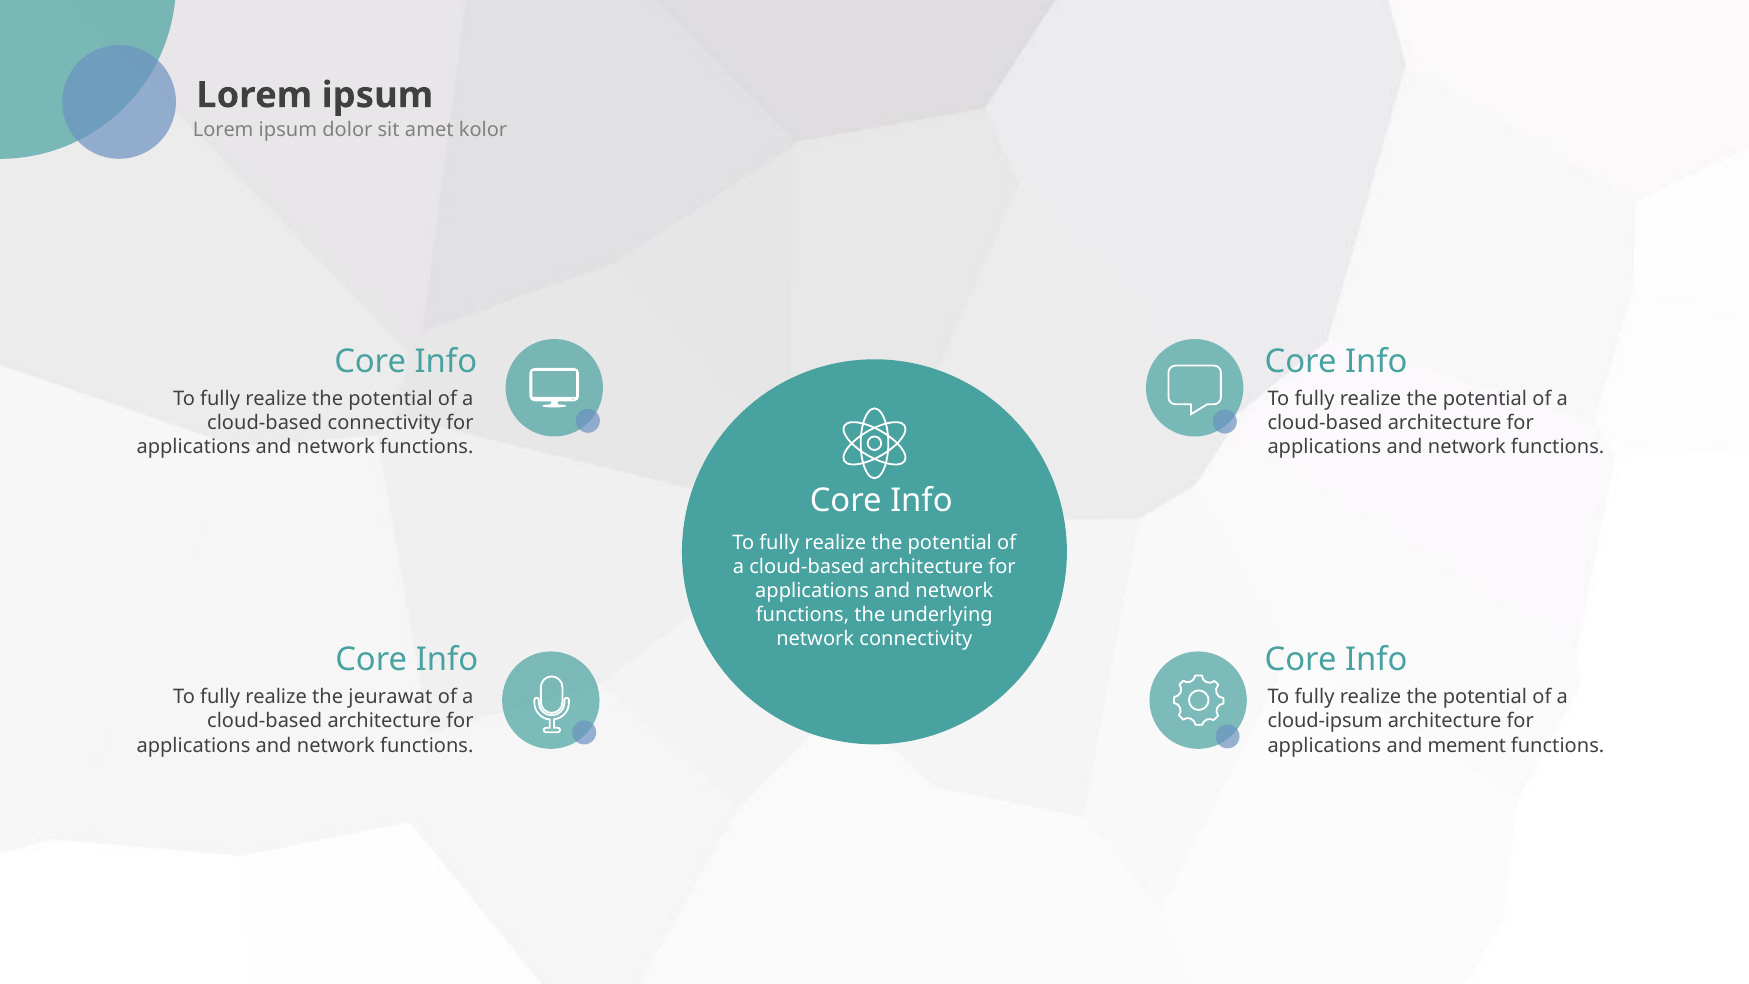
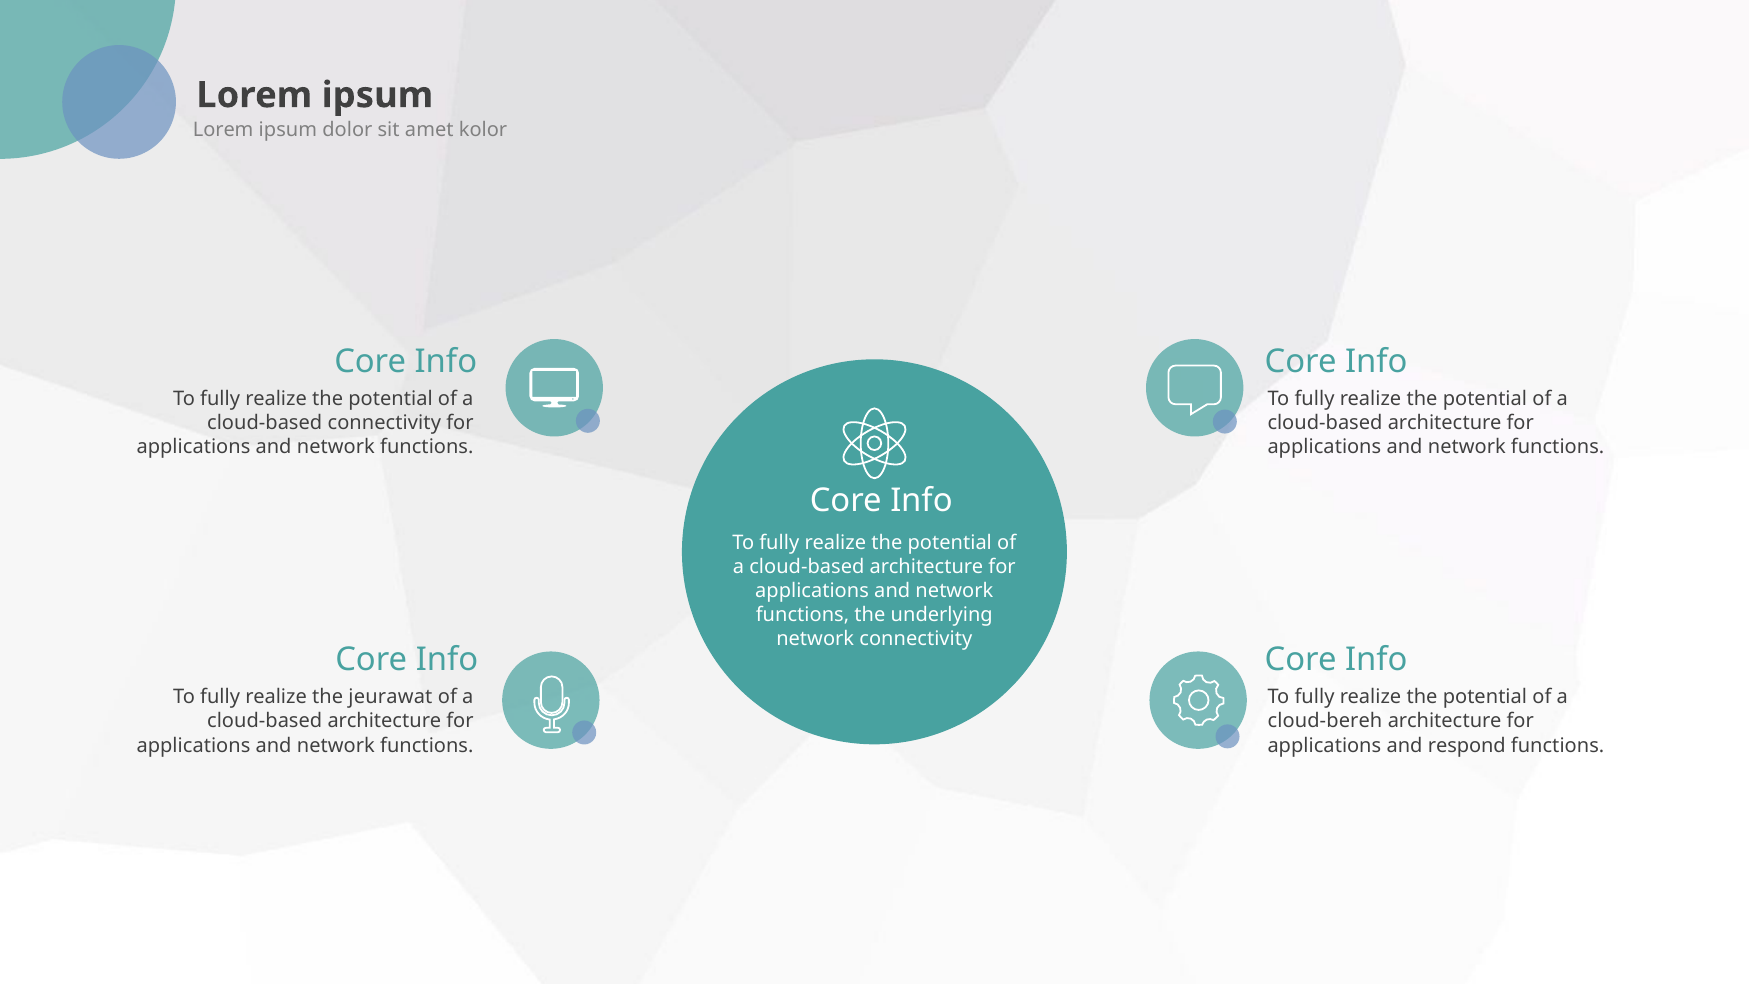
cloud-ipsum: cloud-ipsum -> cloud-bereh
mement: mement -> respond
